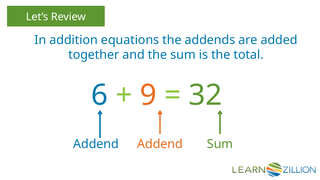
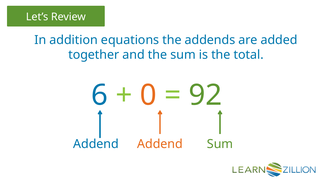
9: 9 -> 0
32: 32 -> 92
